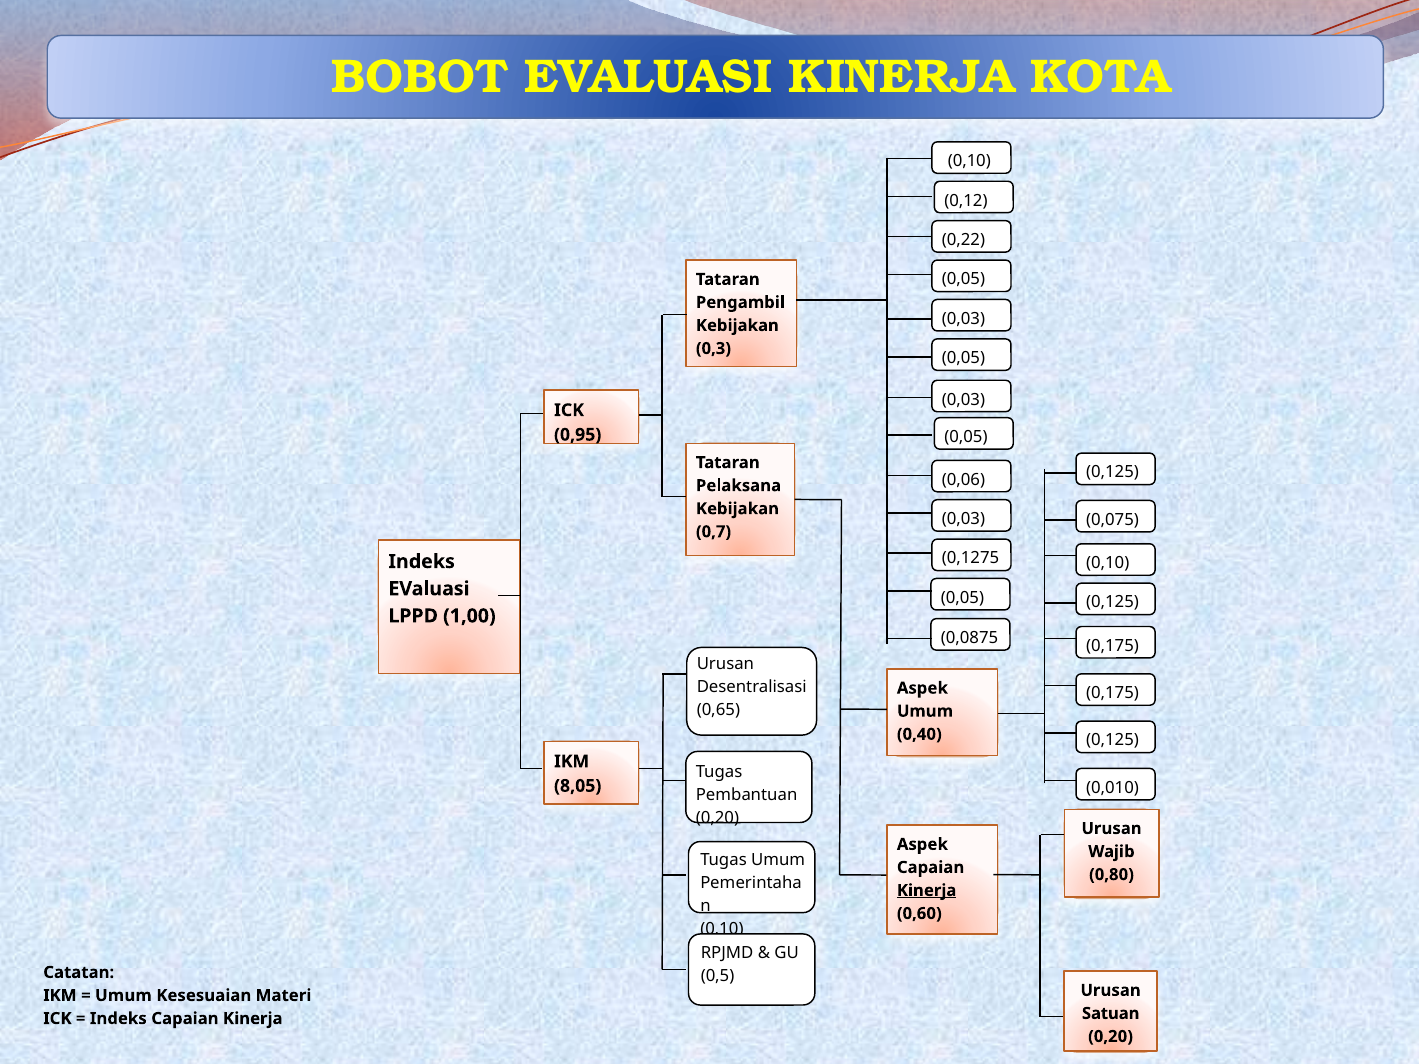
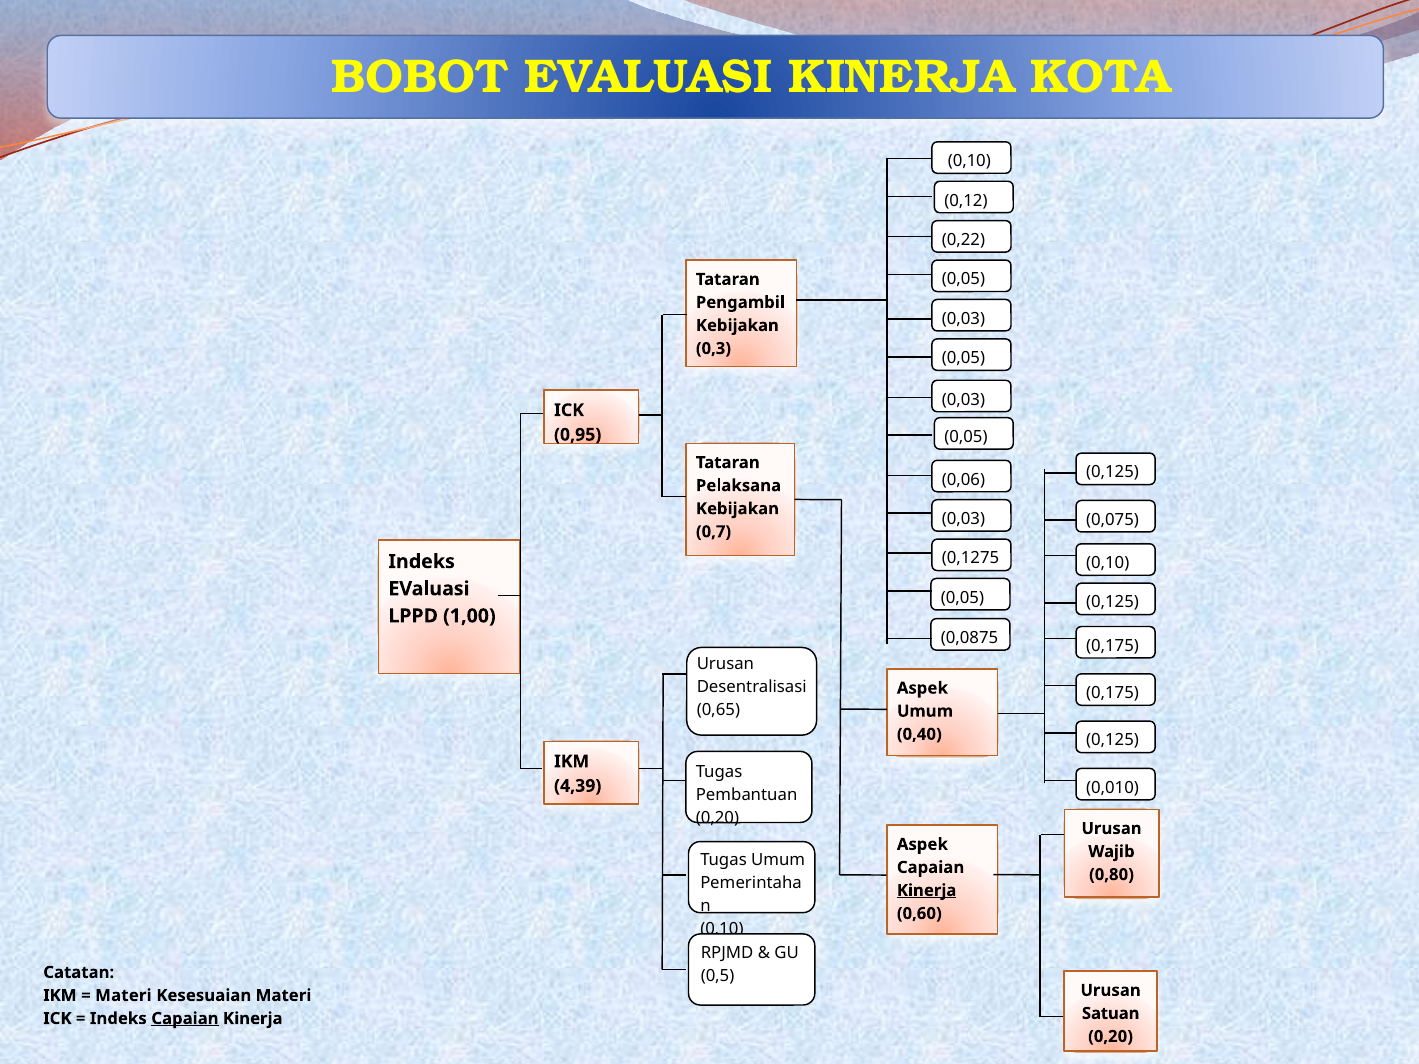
8,05: 8,05 -> 4,39
Umum at (123, 996): Umum -> Materi
Capaian at (185, 1019) underline: none -> present
